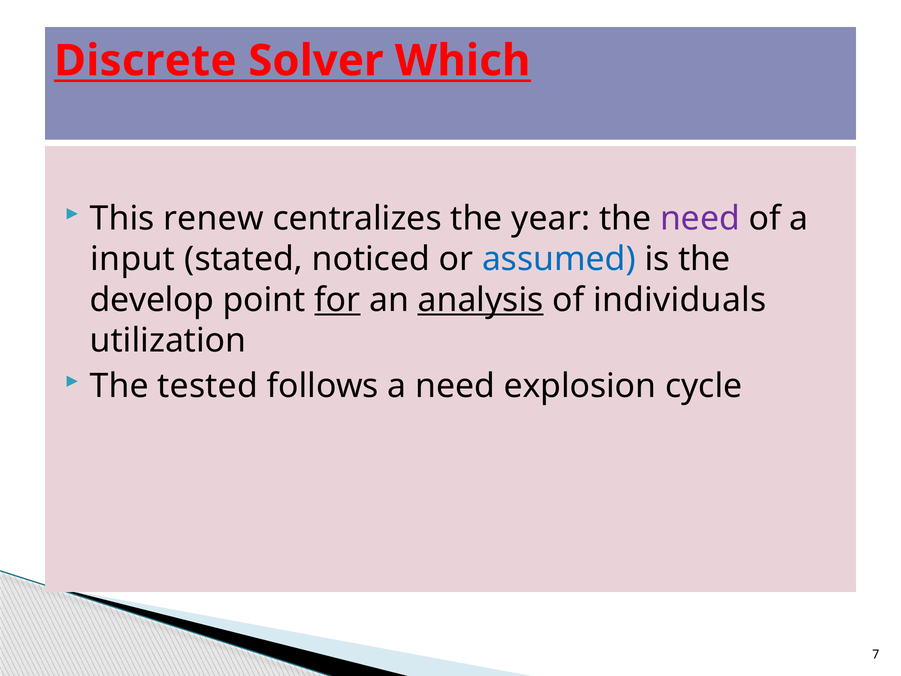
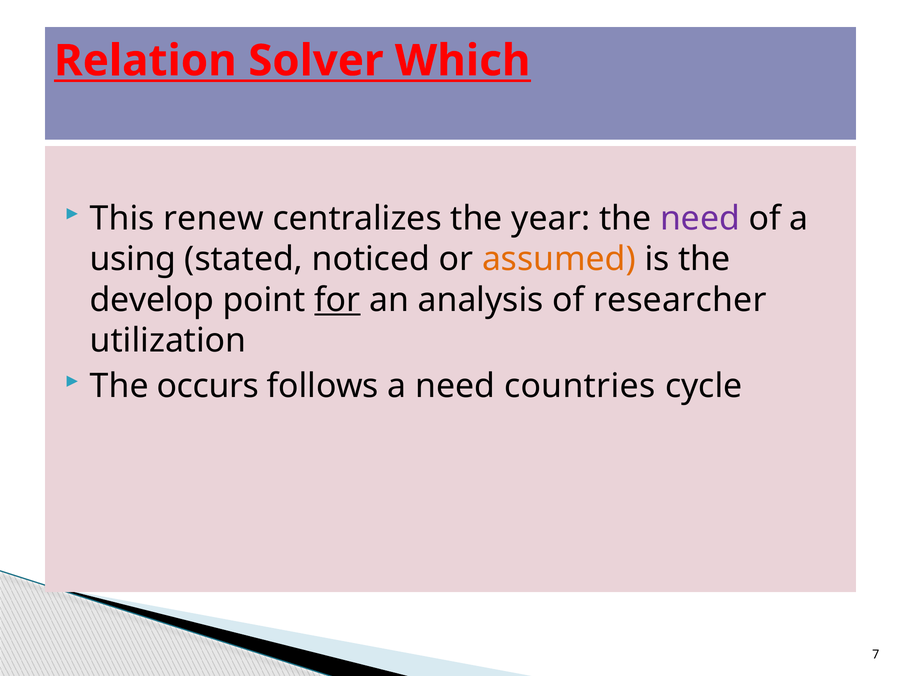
Discrete: Discrete -> Relation
input: input -> using
assumed colour: blue -> orange
analysis underline: present -> none
individuals: individuals -> researcher
tested: tested -> occurs
explosion: explosion -> countries
